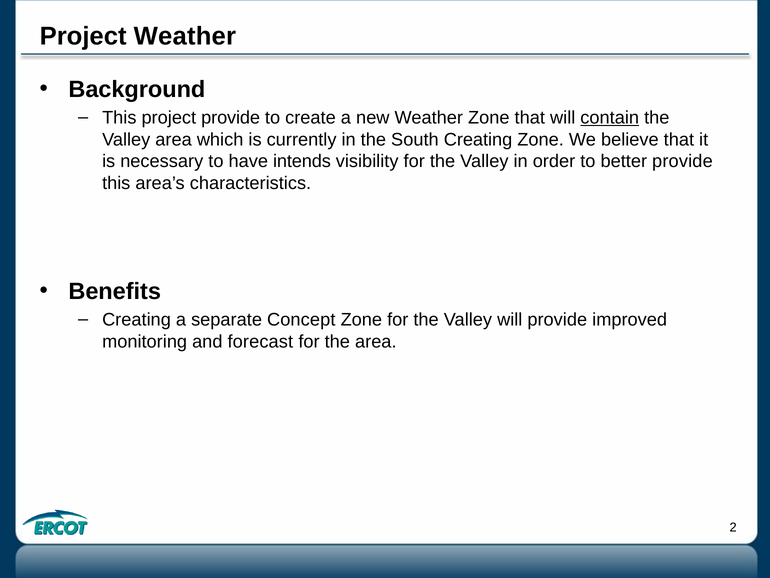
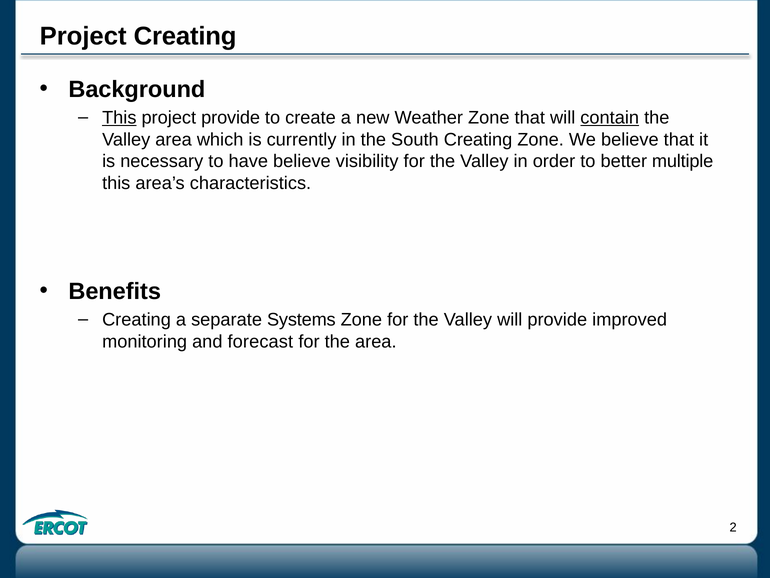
Project Weather: Weather -> Creating
This at (119, 118) underline: none -> present
have intends: intends -> believe
better provide: provide -> multiple
Concept: Concept -> Systems
